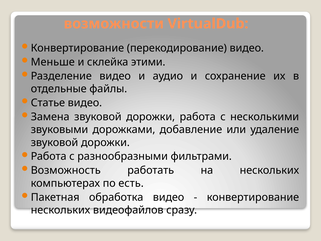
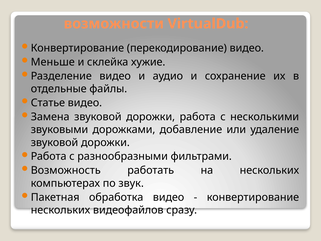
этими: этими -> хужие
есть: есть -> звук
